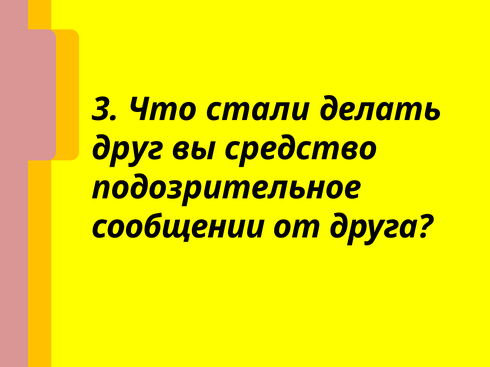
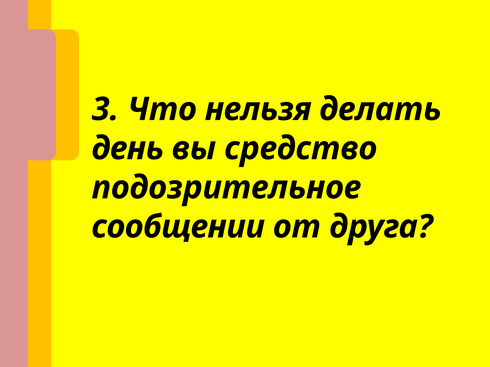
стали: стали -> нельзя
друг: друг -> день
